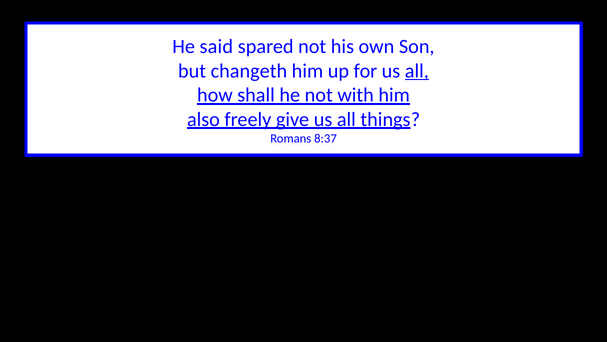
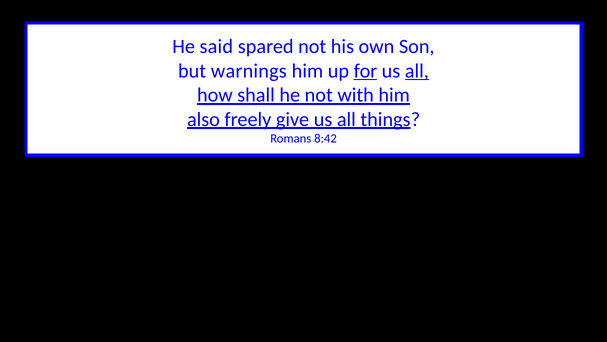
changeth: changeth -> warnings
for underline: none -> present
8:37: 8:37 -> 8:42
